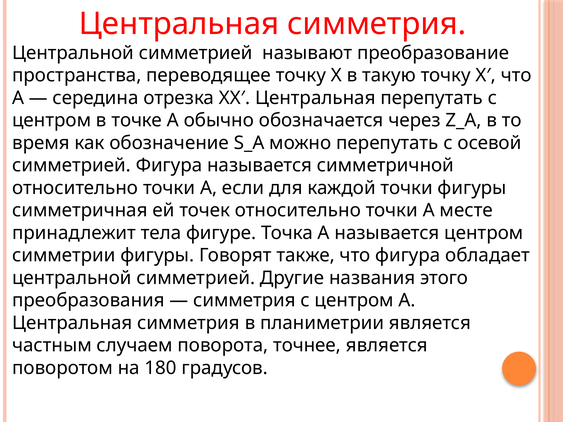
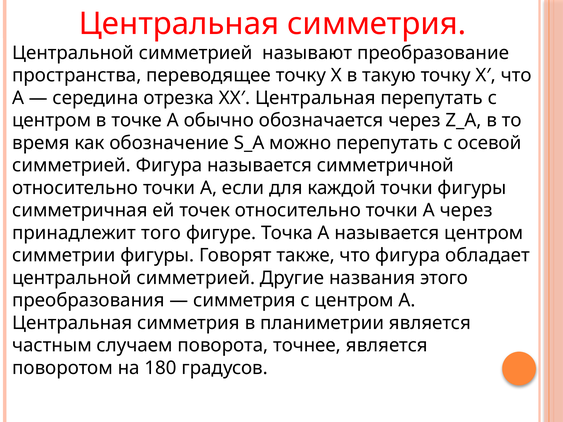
A месте: месте -> через
тела: тела -> того
